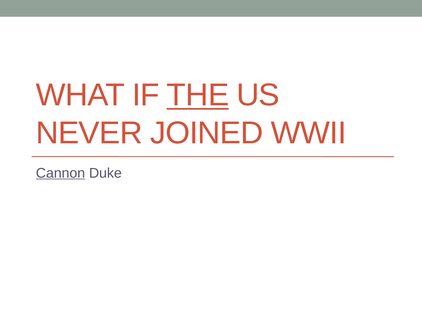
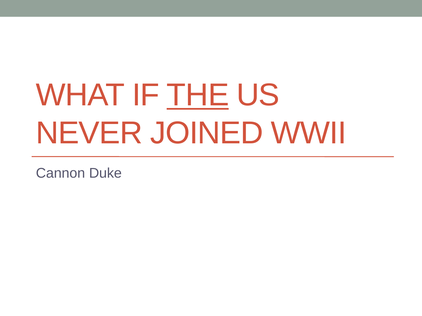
Cannon underline: present -> none
